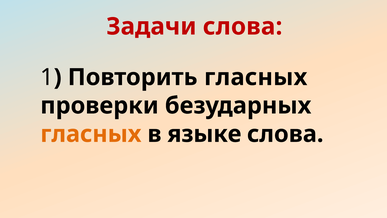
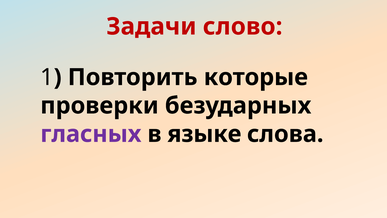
Задачи слова: слова -> слово
Повторить гласных: гласных -> которые
гласных at (91, 134) colour: orange -> purple
